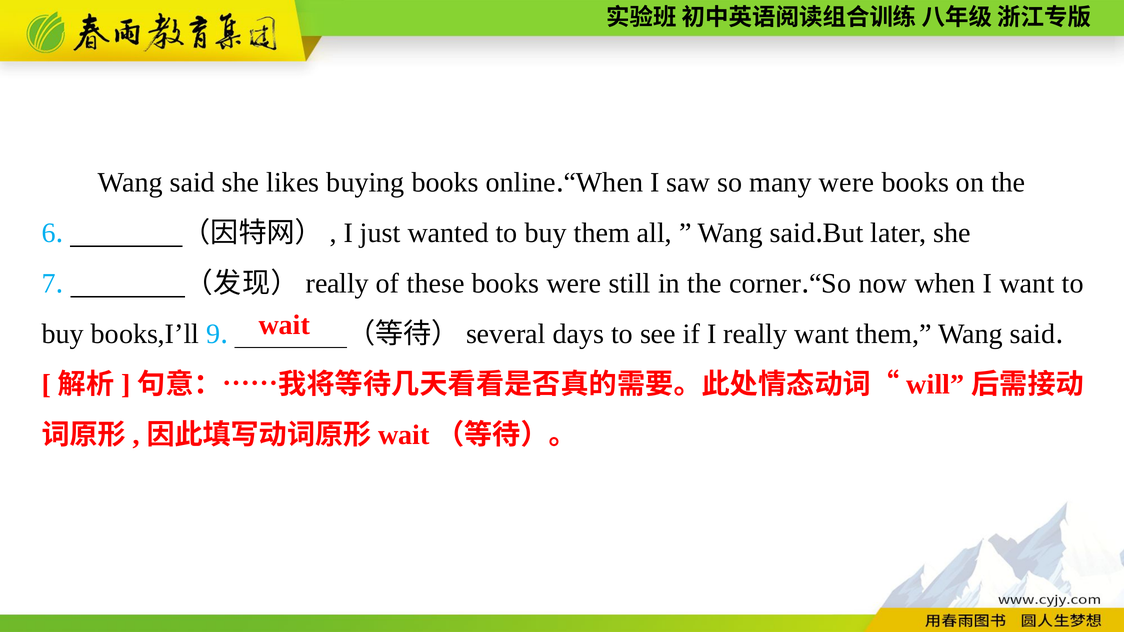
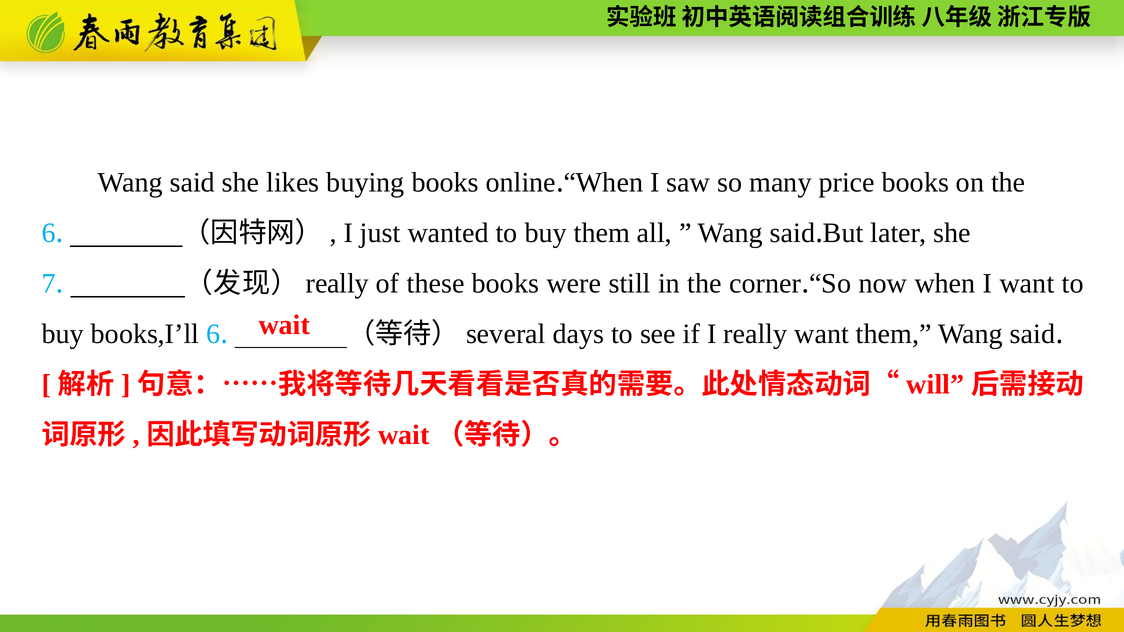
many were: were -> price
books,I’ll 9: 9 -> 6
